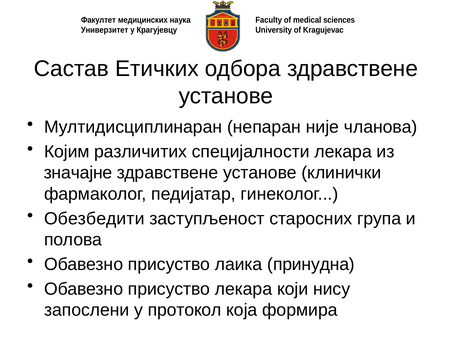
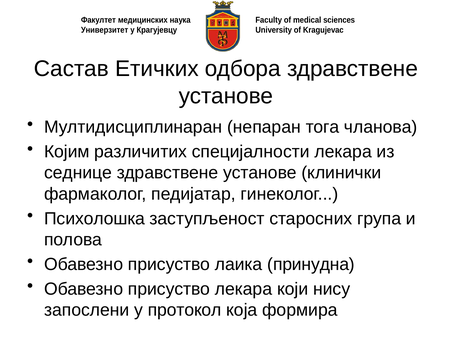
није: није -> тога
значајне: значајне -> седнице
Обезбедити: Обезбедити -> Психолошка
